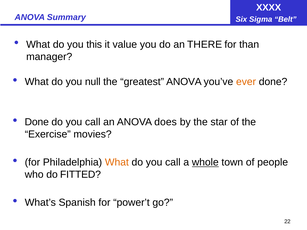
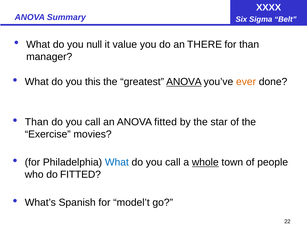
this: this -> null
null: null -> this
ANOVA at (184, 82) underline: none -> present
Done at (37, 122): Done -> Than
ANOVA does: does -> fitted
What at (117, 163) colour: orange -> blue
power’t: power’t -> model’t
